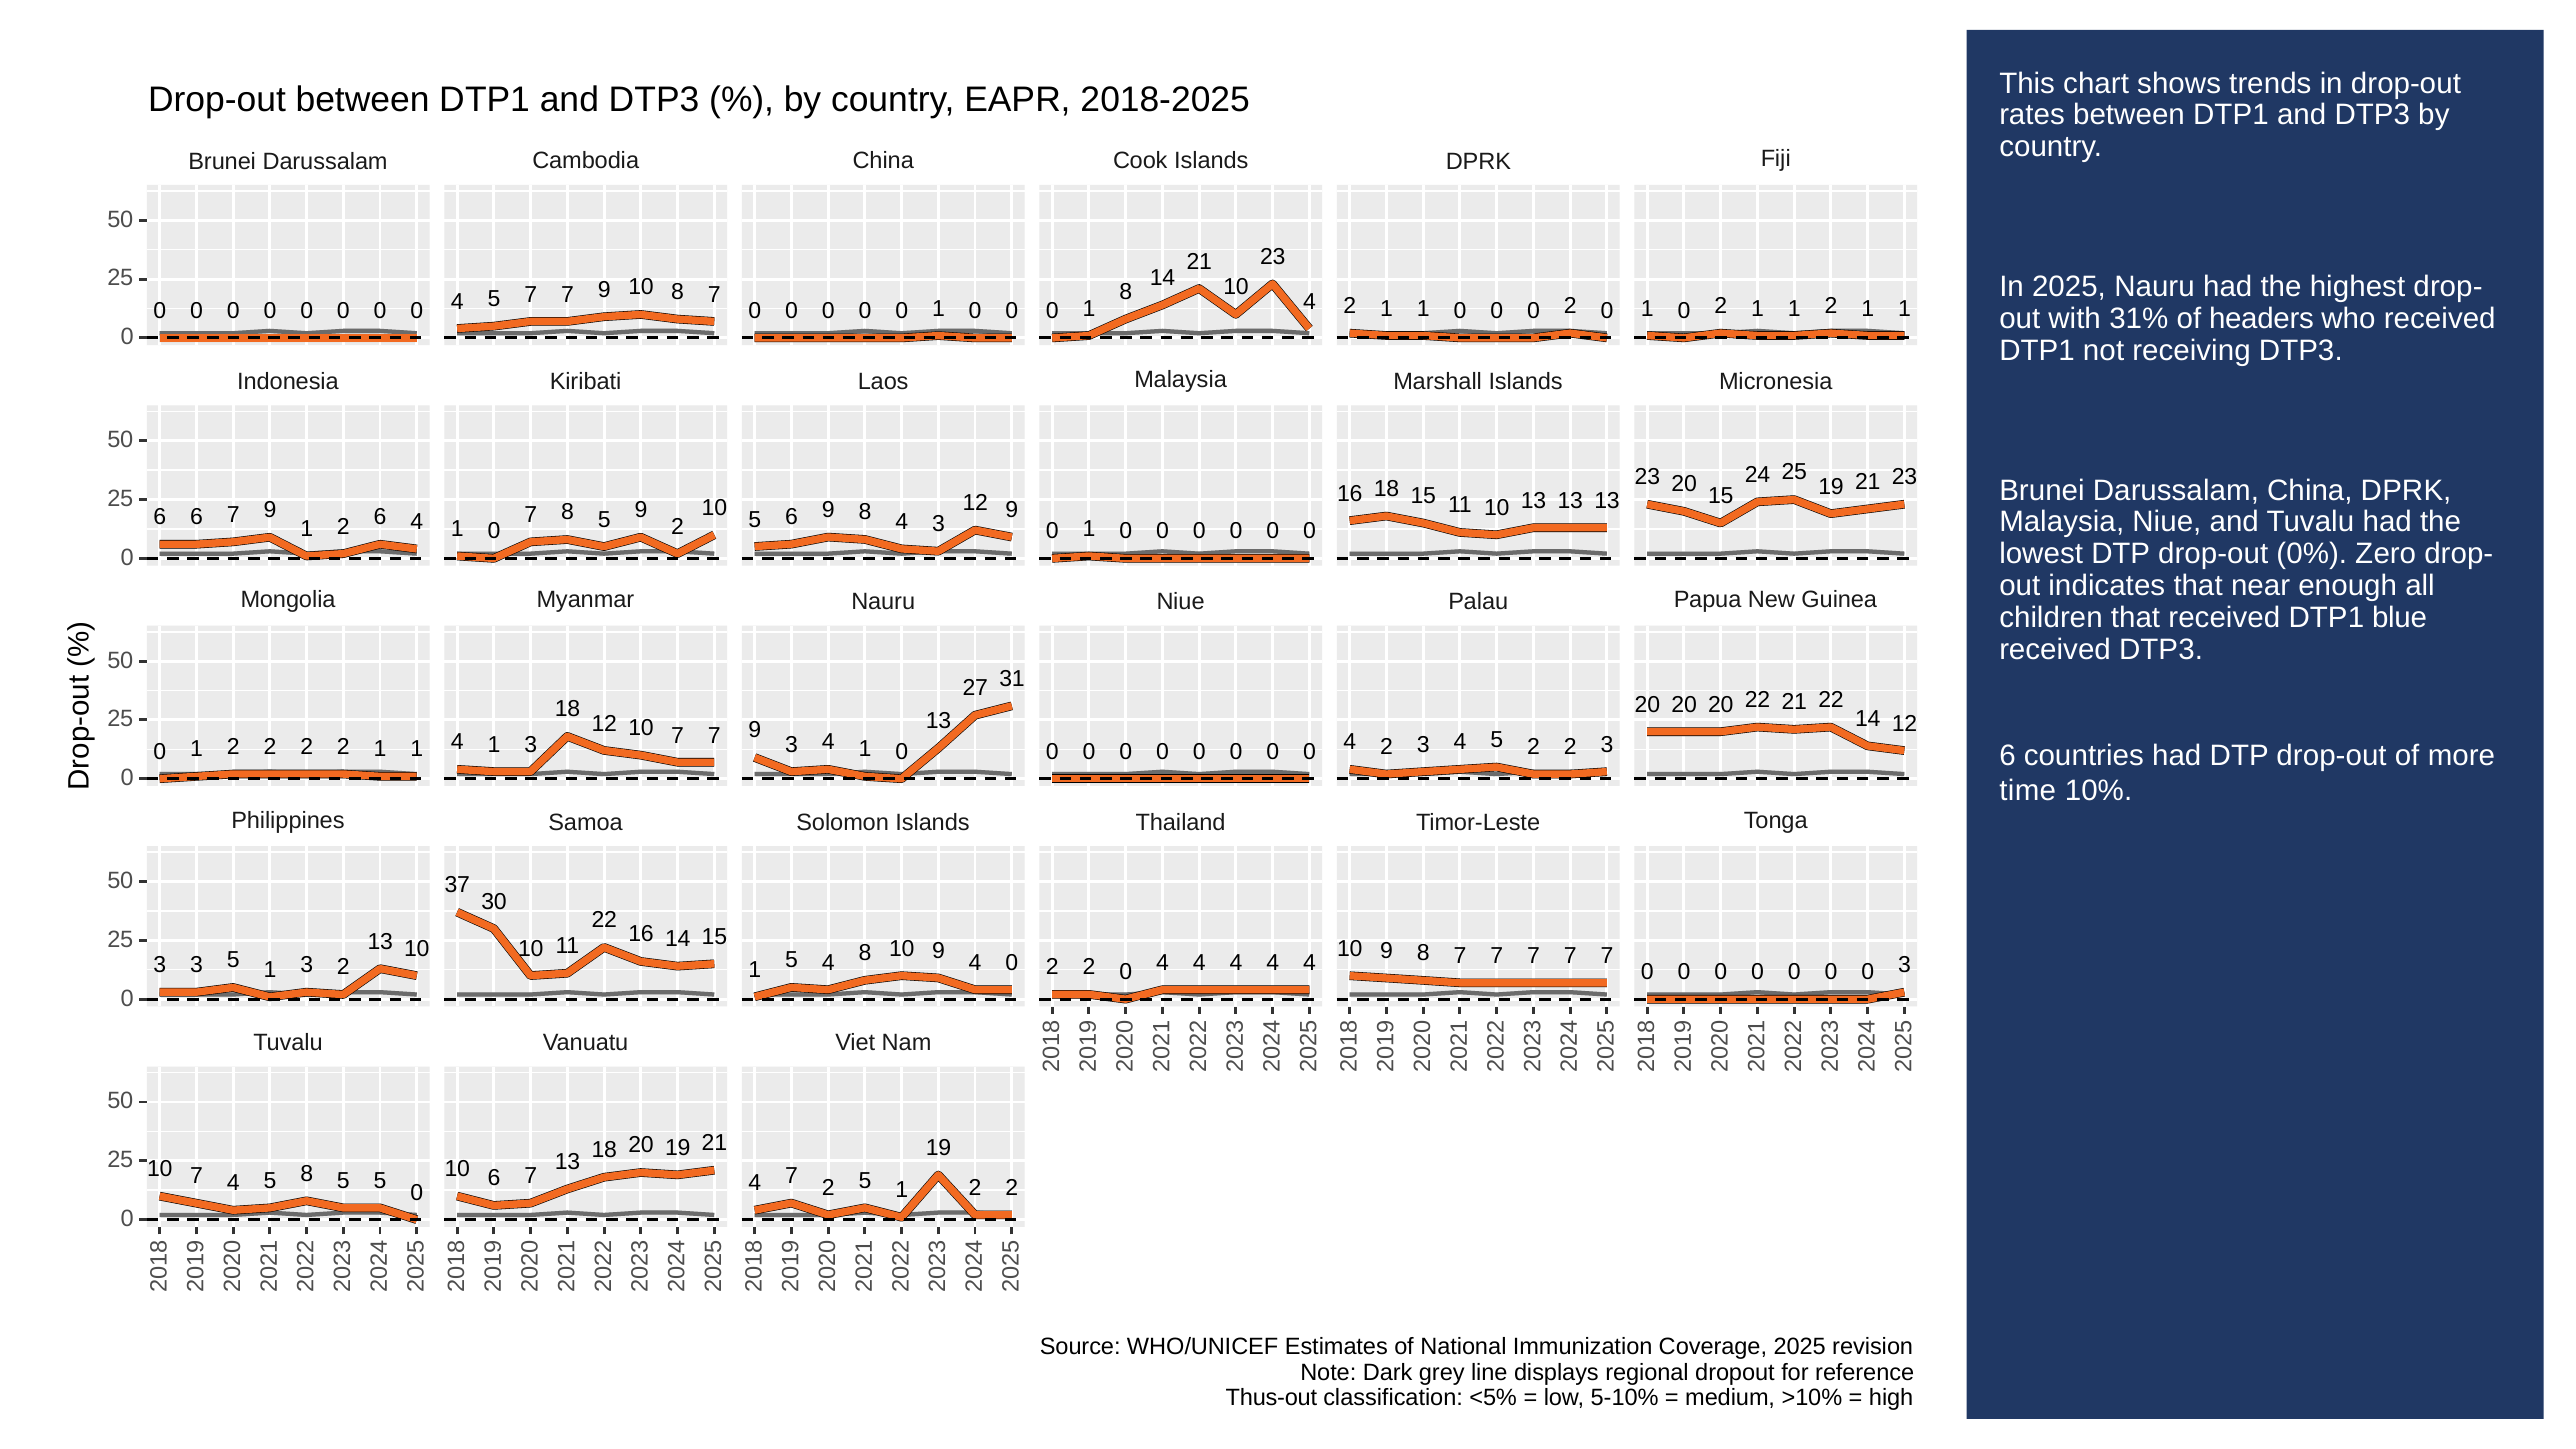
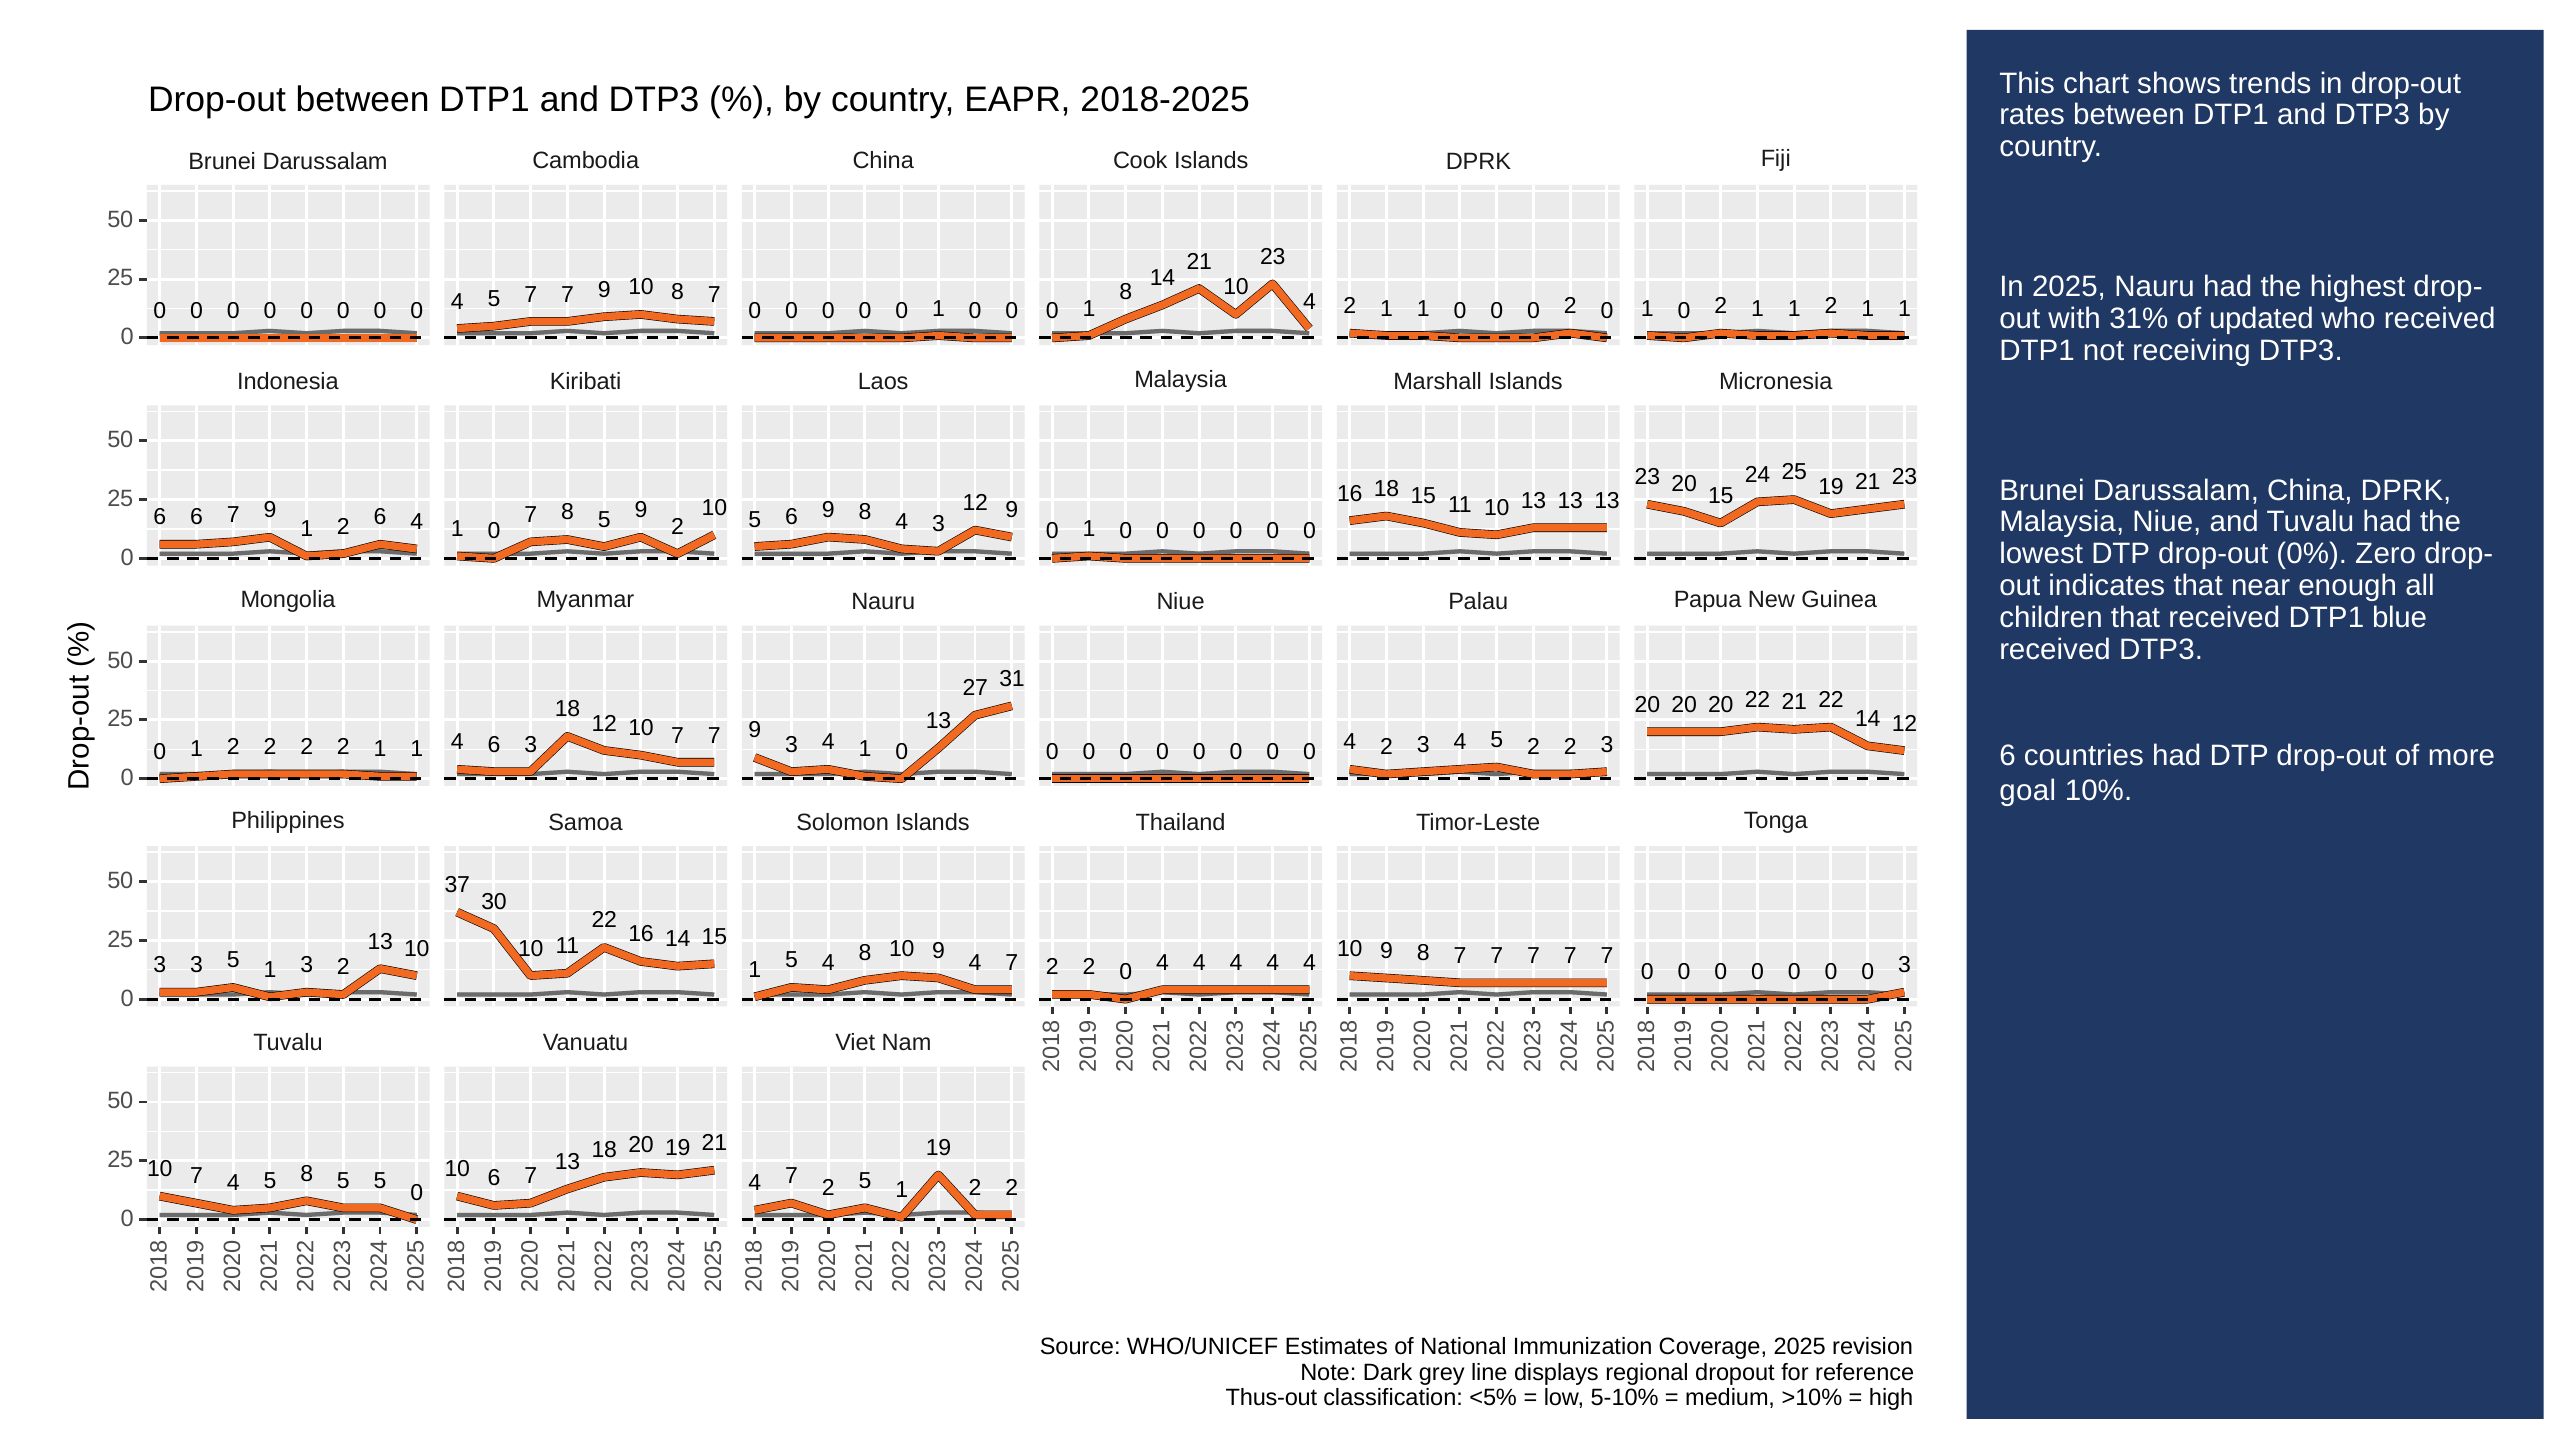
headers: headers -> updated
1 at (494, 744): 1 -> 6
time: time -> goal
0 at (1012, 963): 0 -> 7
